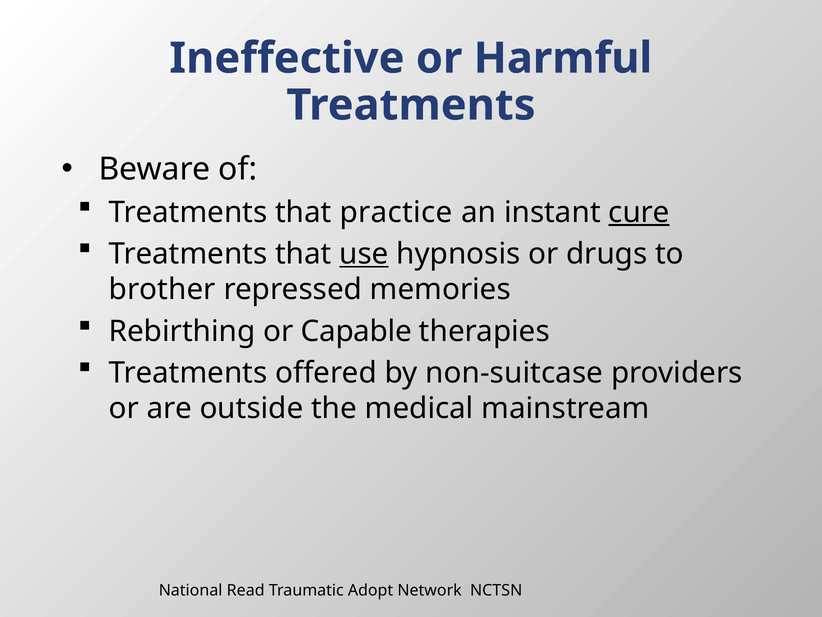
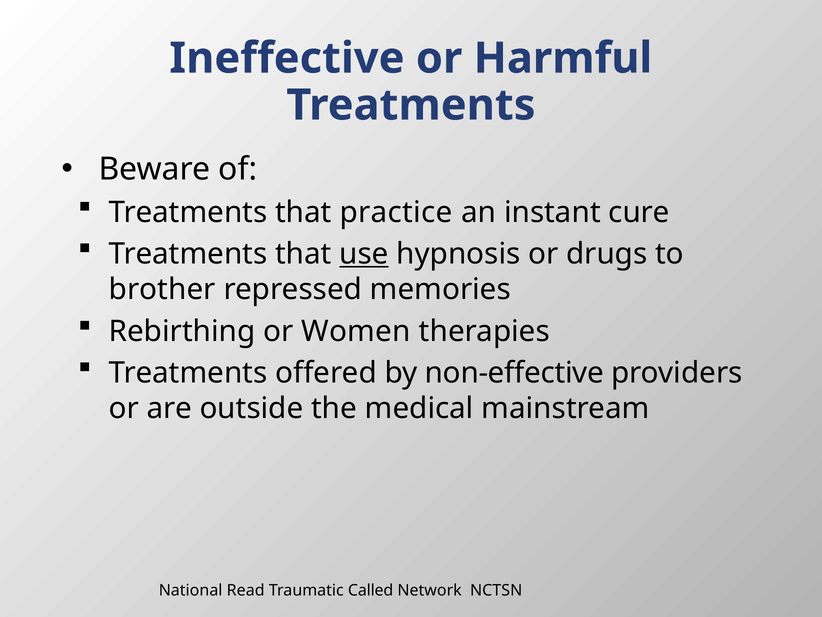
cure underline: present -> none
Capable: Capable -> Women
non-suitcase: non-suitcase -> non-effective
Adopt: Adopt -> Called
